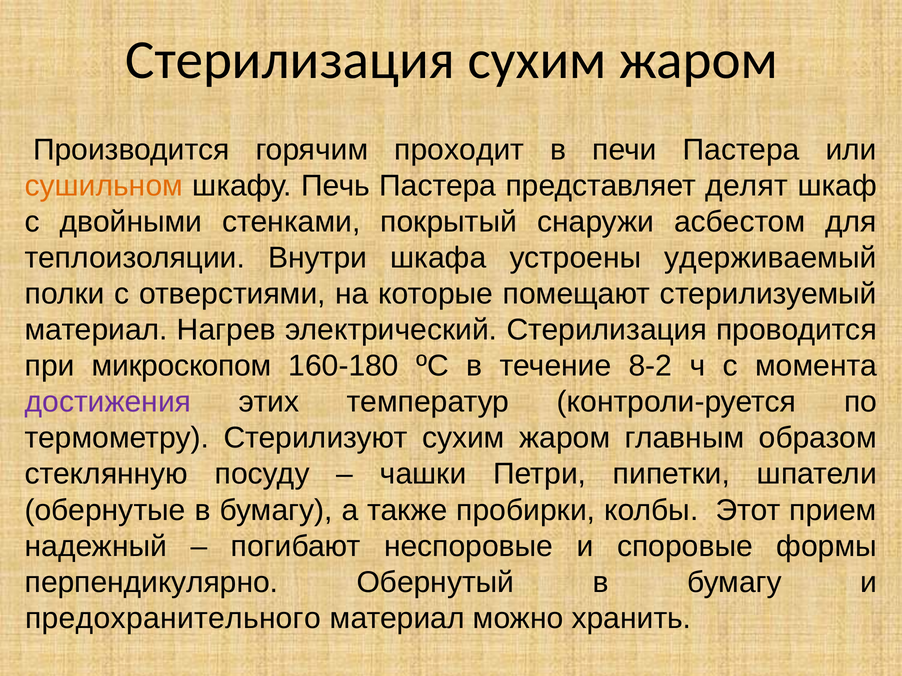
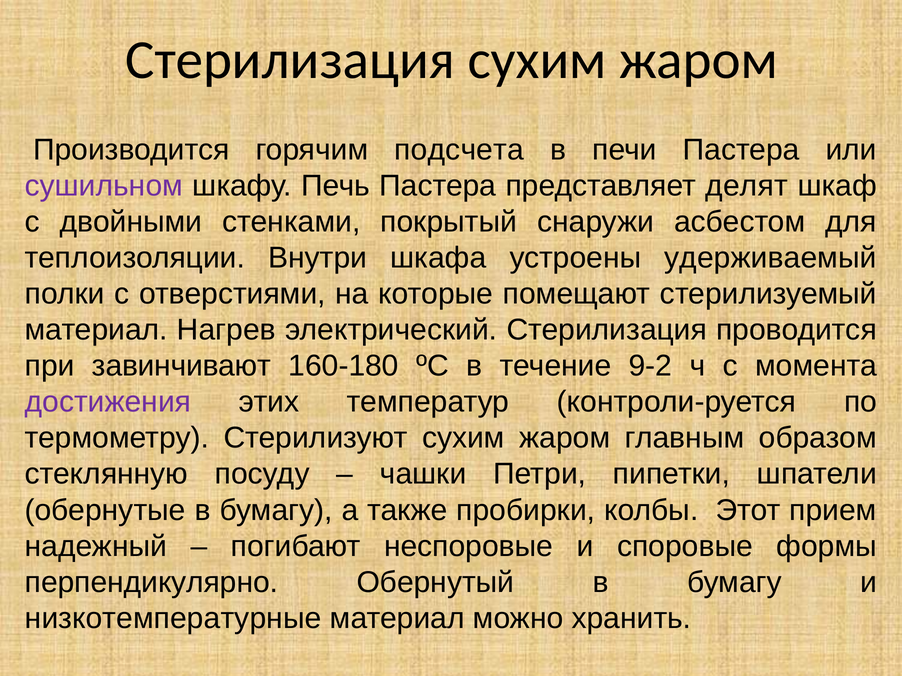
проходит: проходит -> подсчета
сушильном colour: orange -> purple
микроскопом: микроскопом -> завинчивают
8-2: 8-2 -> 9-2
предохранительного: предохранительного -> низкотемпературные
